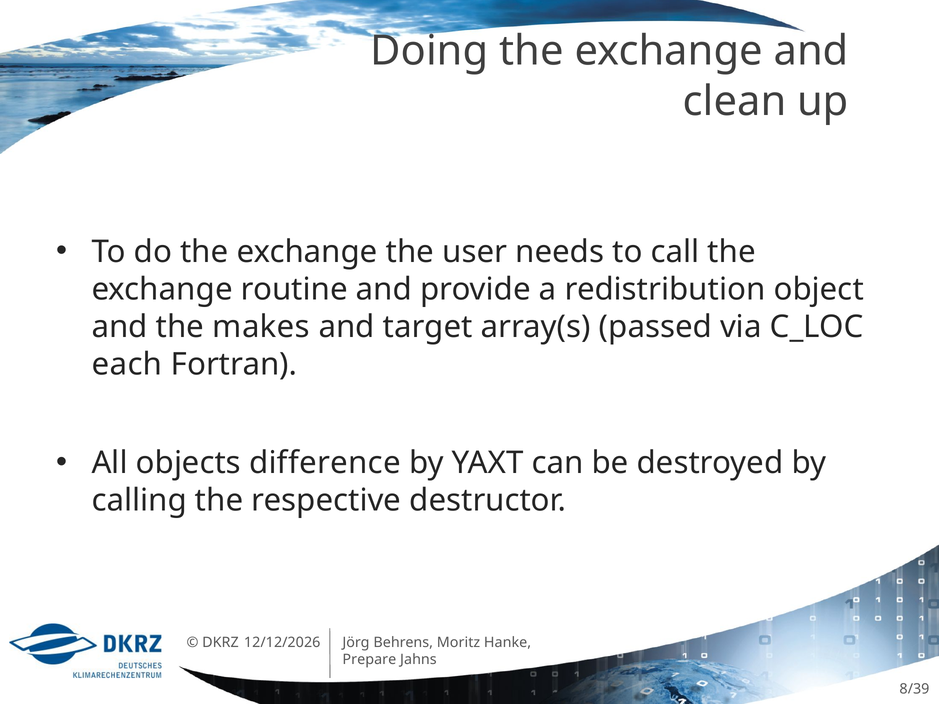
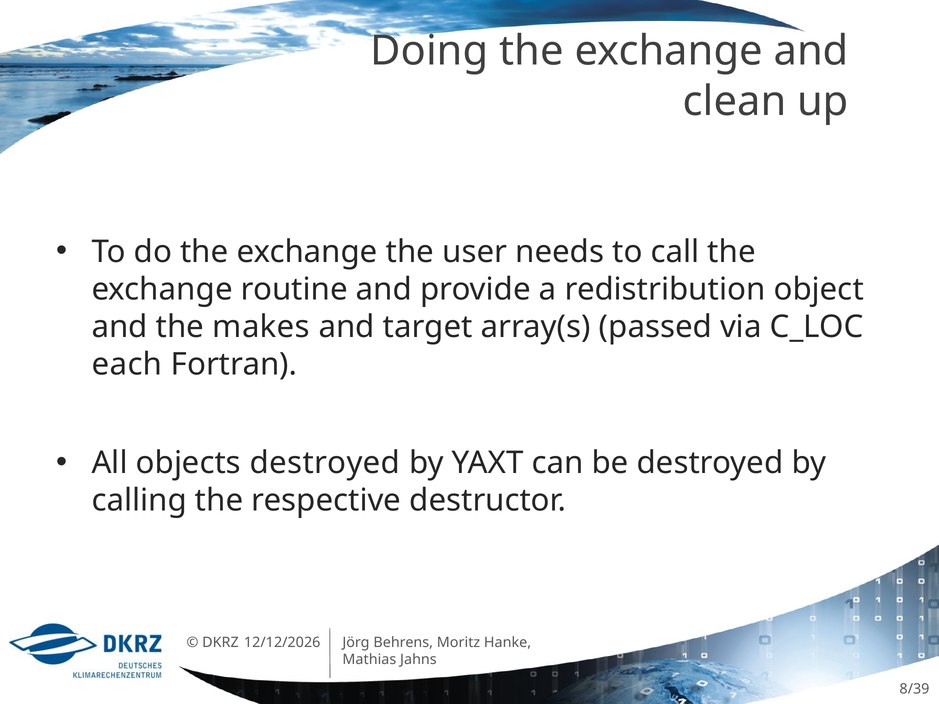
objects difference: difference -> destroyed
Prepare: Prepare -> Mathias
